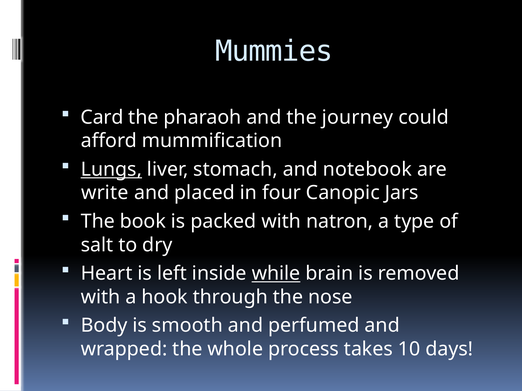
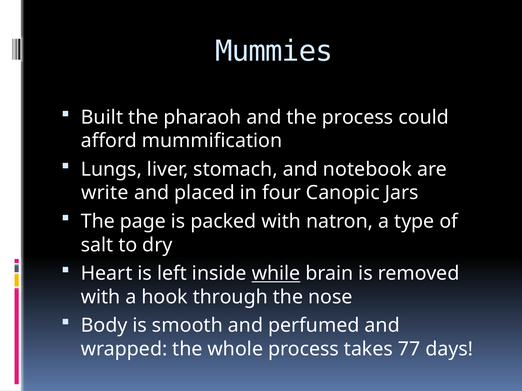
Card: Card -> Built
the journey: journey -> process
Lungs underline: present -> none
book: book -> page
10: 10 -> 77
